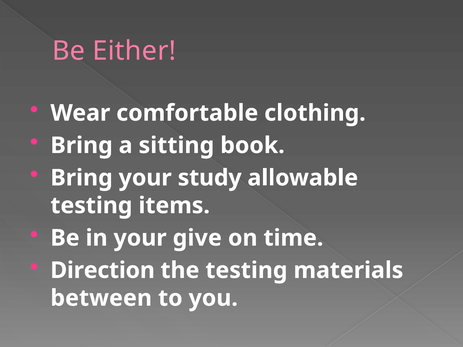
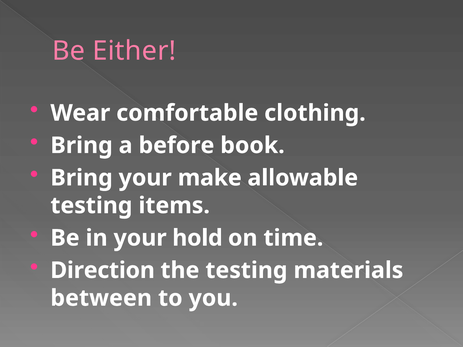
sitting: sitting -> before
study: study -> make
give: give -> hold
